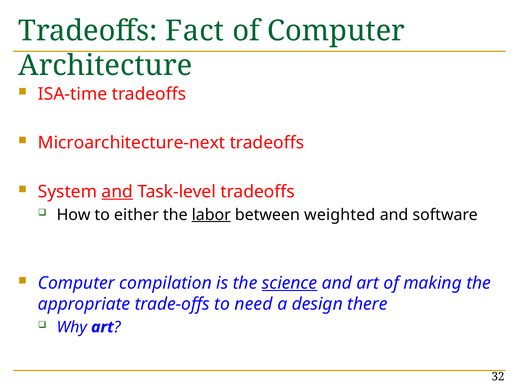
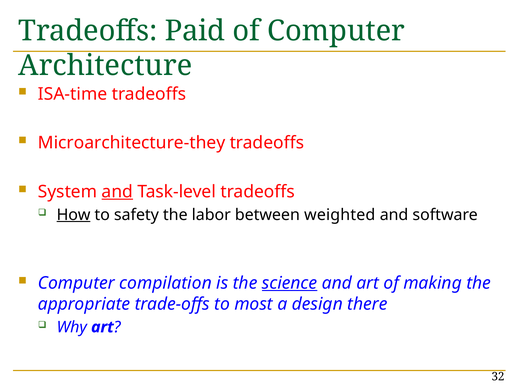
Fact: Fact -> Paid
Microarchitecture-next: Microarchitecture-next -> Microarchitecture-they
How underline: none -> present
either: either -> safety
labor underline: present -> none
need: need -> most
